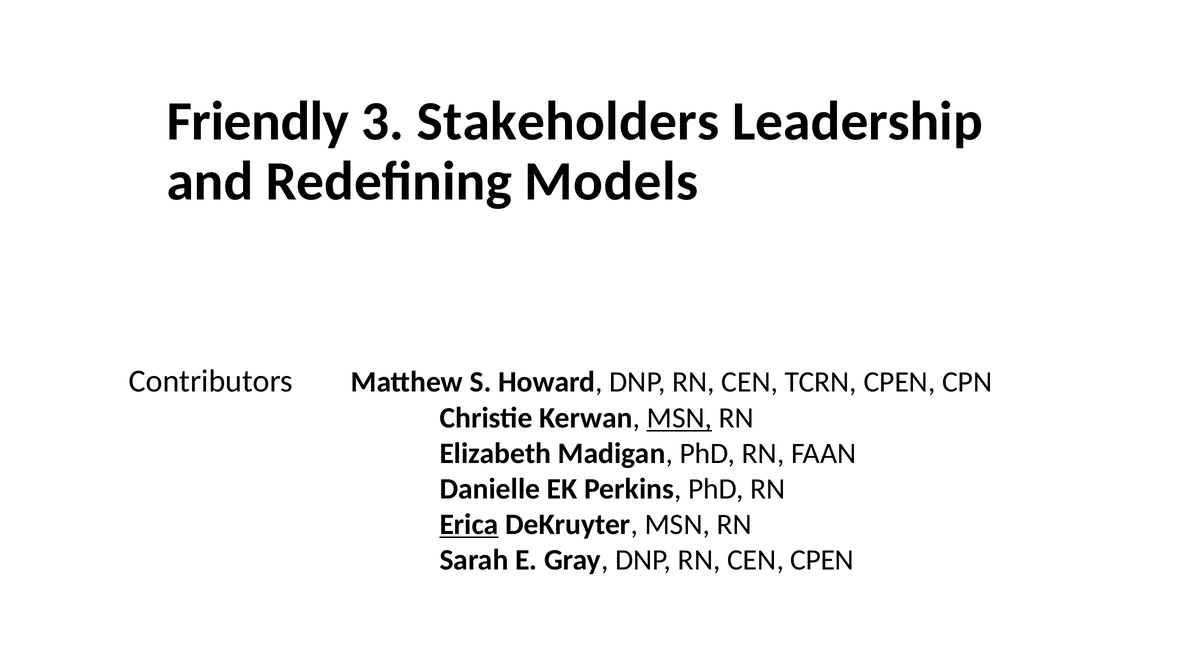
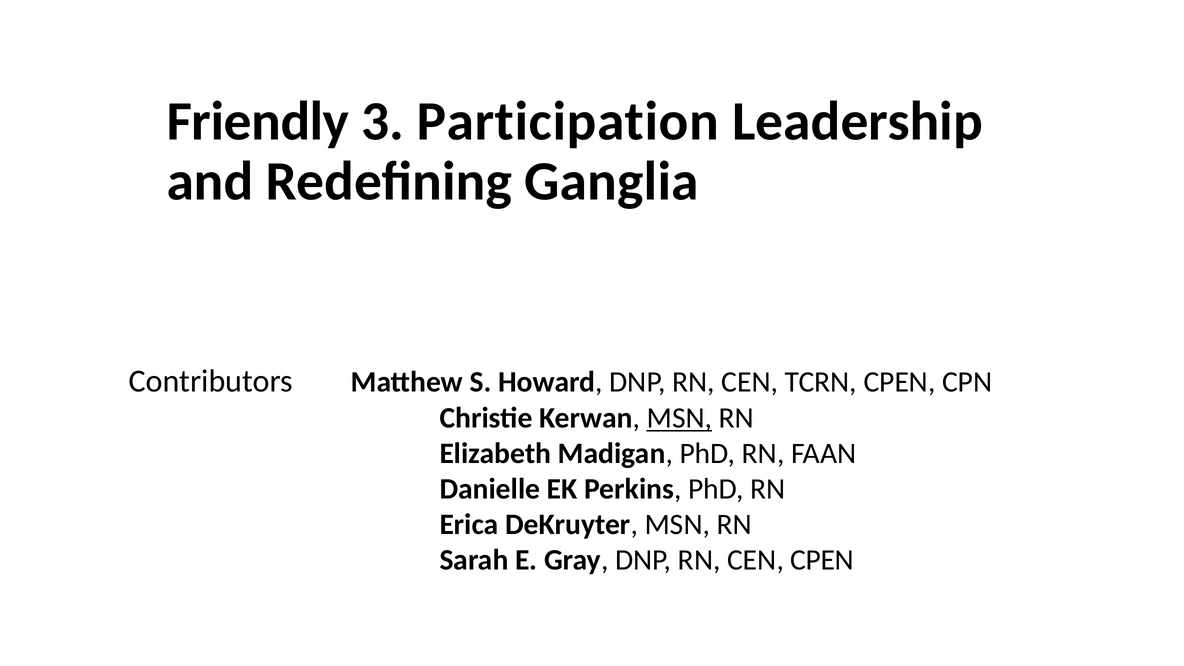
Stakeholders: Stakeholders -> Participation
Models: Models -> Ganglia
Erica underline: present -> none
